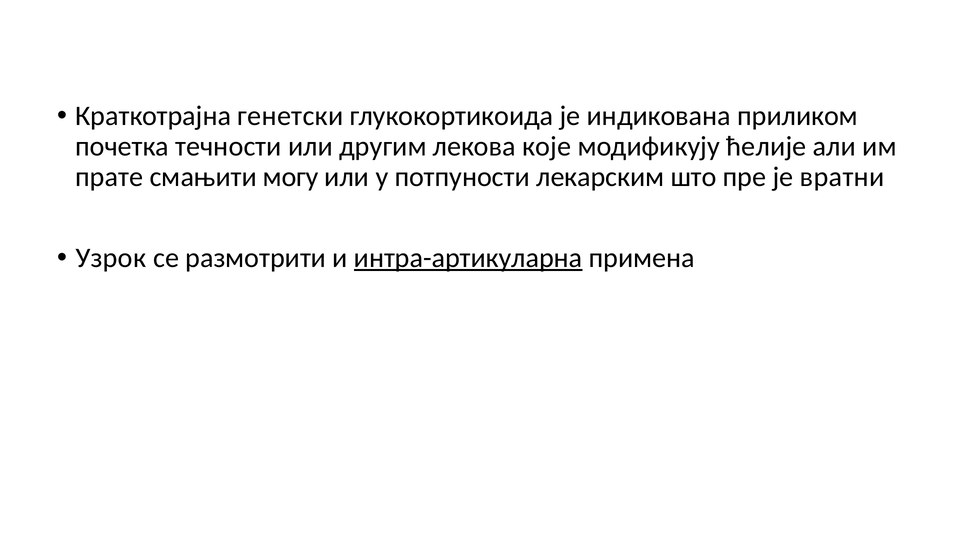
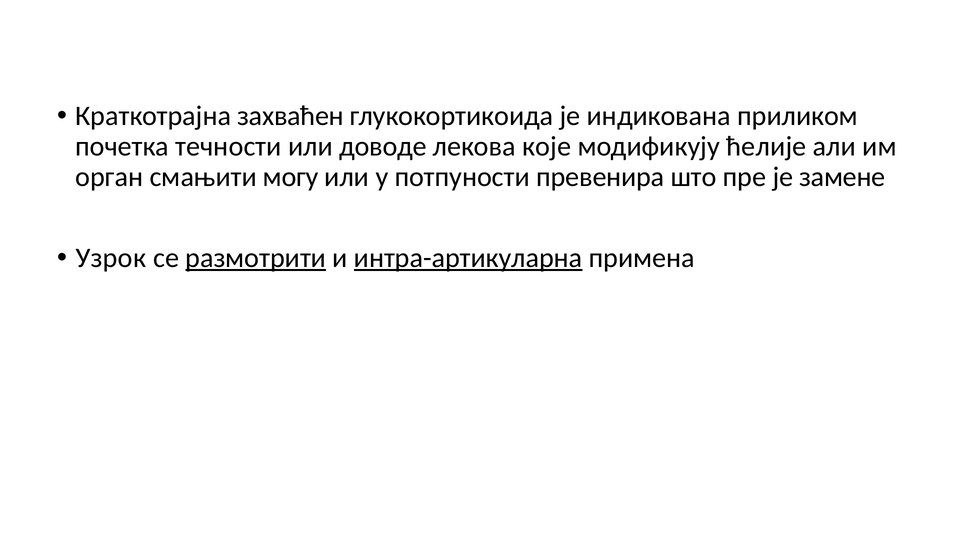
генетски: генетски -> захваћен
другим: другим -> доводе
прате: прате -> орган
лекарским: лекарским -> превенира
вратни: вратни -> замене
размотрити underline: none -> present
